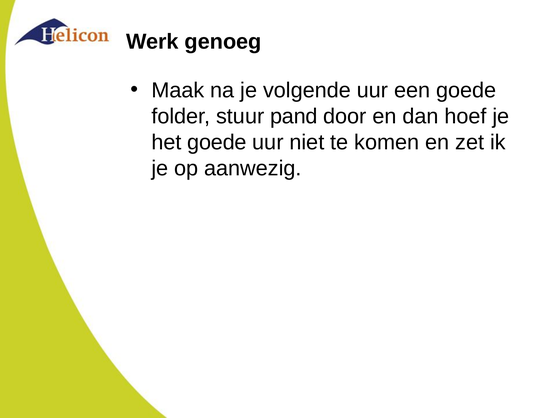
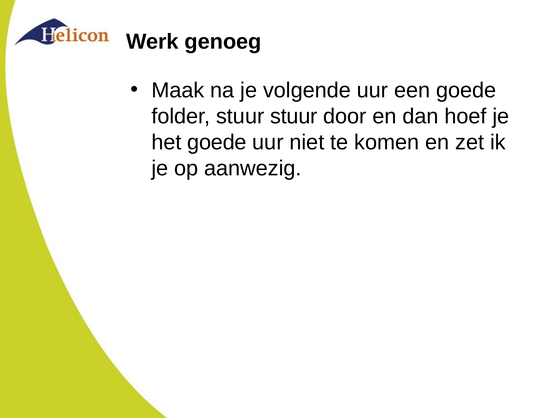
stuur pand: pand -> stuur
